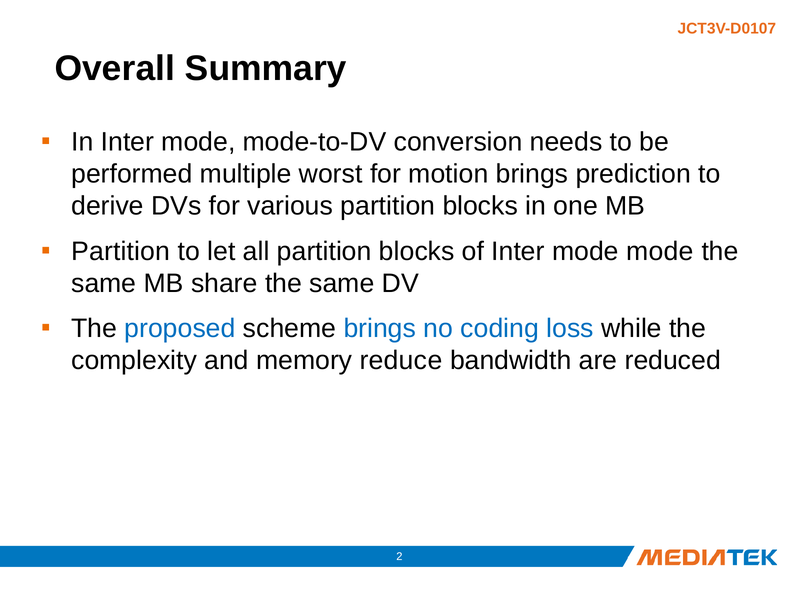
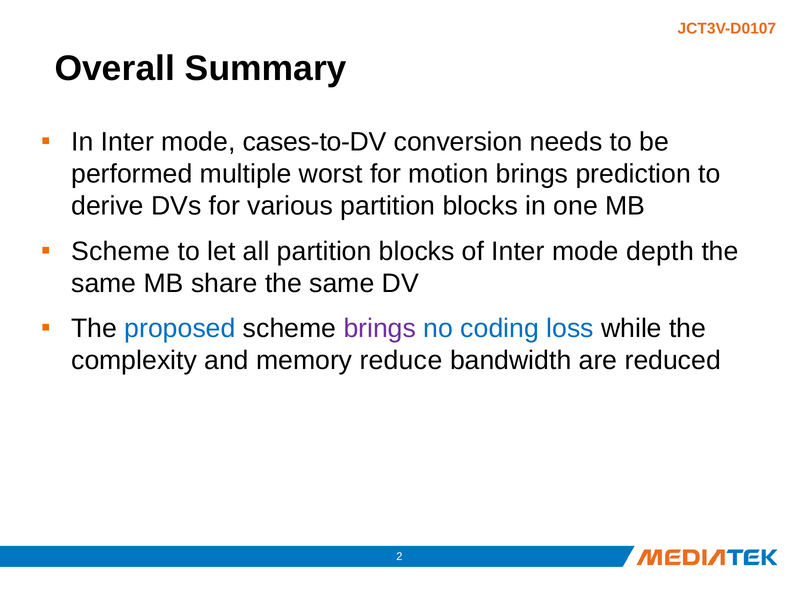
mode-to-DV: mode-to-DV -> cases-to-DV
Partition at (121, 251): Partition -> Scheme
mode mode: mode -> depth
brings at (380, 328) colour: blue -> purple
